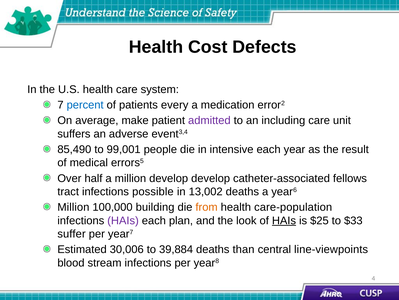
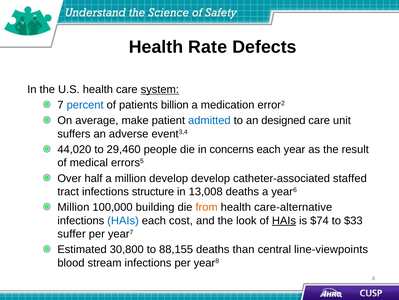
Cost: Cost -> Rate
system underline: none -> present
every: every -> billion
admitted colour: purple -> blue
including: including -> designed
85,490: 85,490 -> 44,020
99,001: 99,001 -> 29,460
intensive: intensive -> concerns
fellows: fellows -> staffed
possible: possible -> structure
13,002: 13,002 -> 13,008
care-population: care-population -> care-alternative
HAIs at (123, 220) colour: purple -> blue
plan: plan -> cost
$25: $25 -> $74
30,006: 30,006 -> 30,800
39,884: 39,884 -> 88,155
